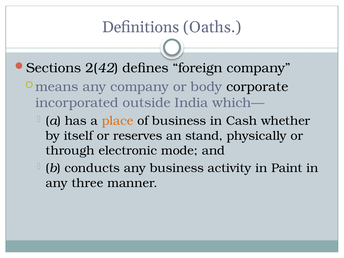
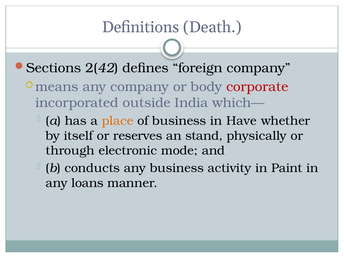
Oaths: Oaths -> Death
corporate colour: black -> red
Cash: Cash -> Have
three: three -> loans
